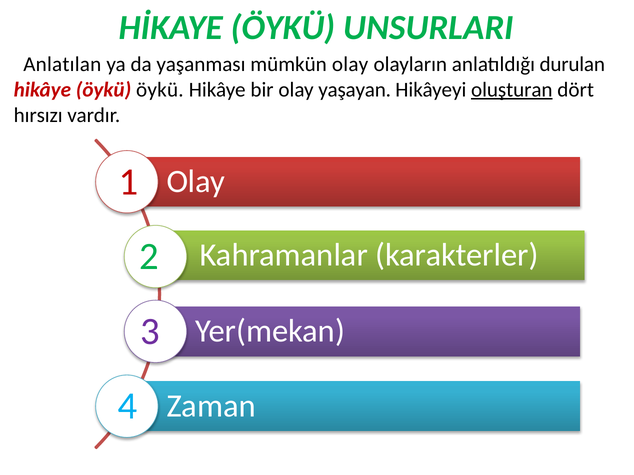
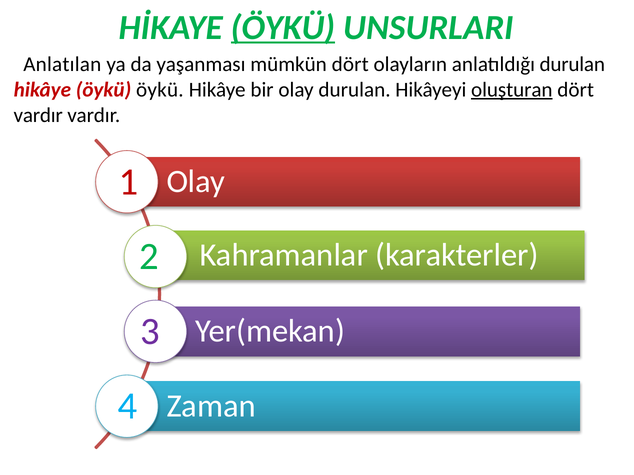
ÖYKÜ at (283, 27) underline: none -> present
mümkün olay: olay -> dört
olay yaşayan: yaşayan -> durulan
hırsızı at (38, 115): hırsızı -> vardır
